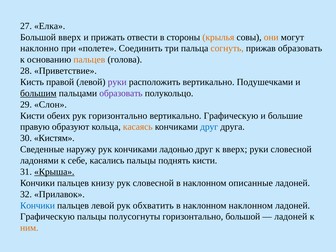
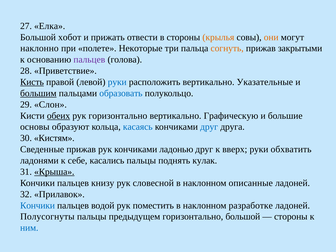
Большой вверх: вверх -> хобот
Соединить: Соединить -> Некоторые
прижав образовать: образовать -> закрытыми
пальцев at (89, 60) colour: orange -> purple
Кисть underline: none -> present
руки at (117, 82) colour: purple -> blue
Подушечками: Подушечками -> Указательные
образовать at (121, 93) colour: purple -> blue
обеих underline: none -> present
правую: правую -> основы
касаясь colour: orange -> blue
Сведенные наружу: наружу -> прижав
руки словесной: словесной -> обхватить
поднять кисти: кисти -> кулак
пальцев левой: левой -> водой
обхватить: обхватить -> поместить
наклонном наклонном: наклонном -> разработке
Графическую at (47, 217): Графическую -> Полусогнуты
полусогнуты: полусогнуты -> предыдущем
ладоней at (291, 217): ладоней -> стороны
ним colour: orange -> blue
